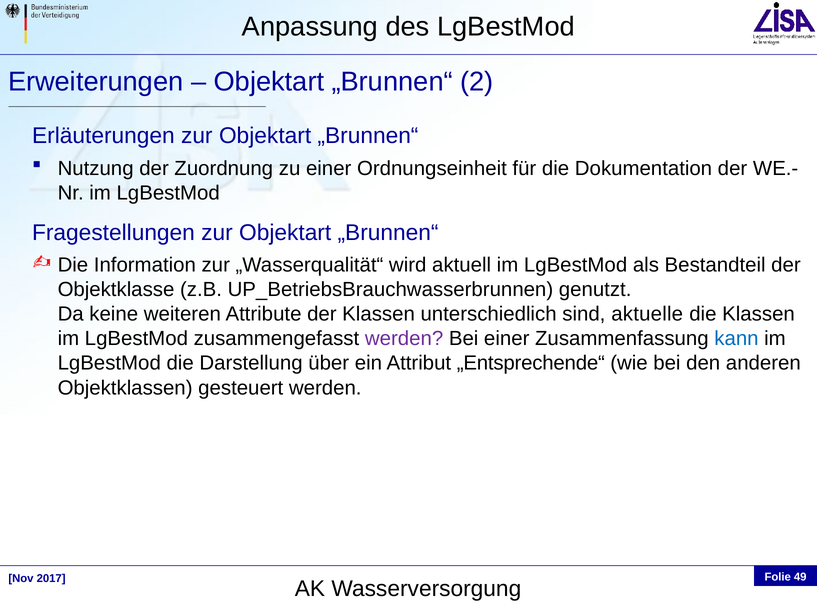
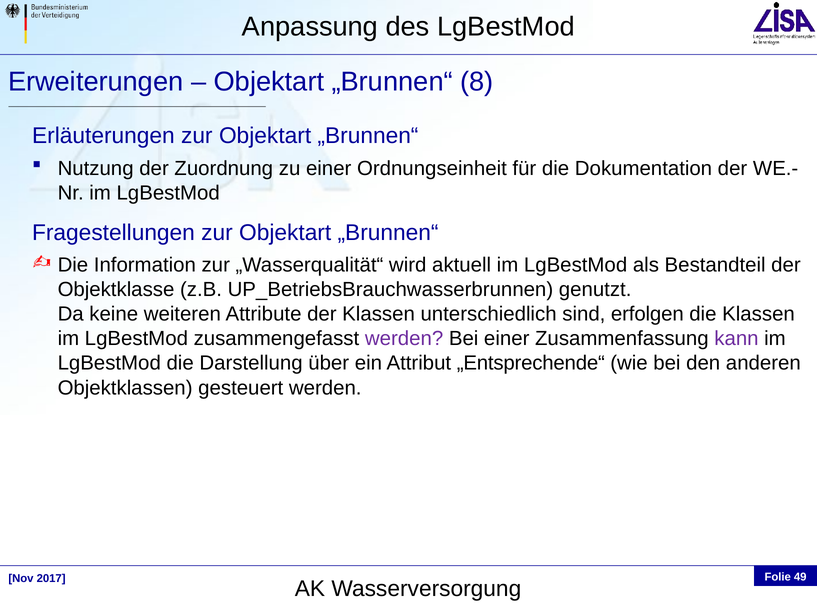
2: 2 -> 8
aktuelle: aktuelle -> erfolgen
kann colour: blue -> purple
